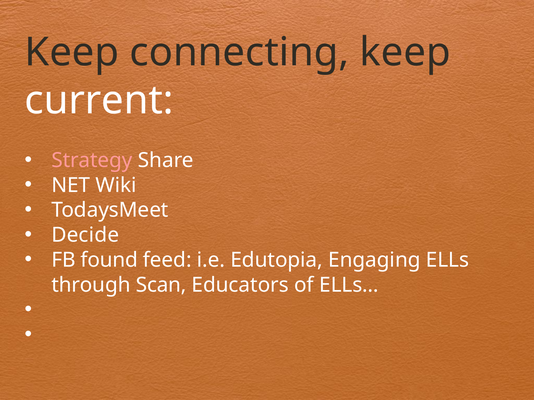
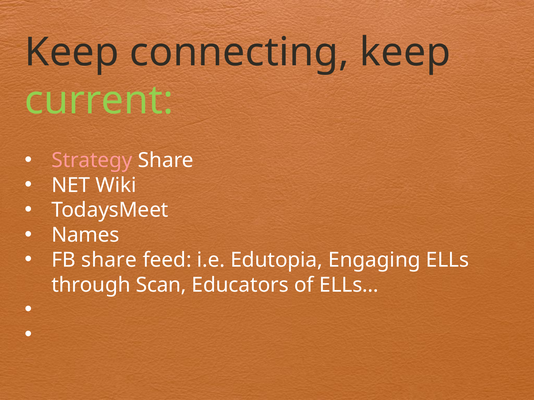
current colour: white -> light green
Decide: Decide -> Names
FB found: found -> share
